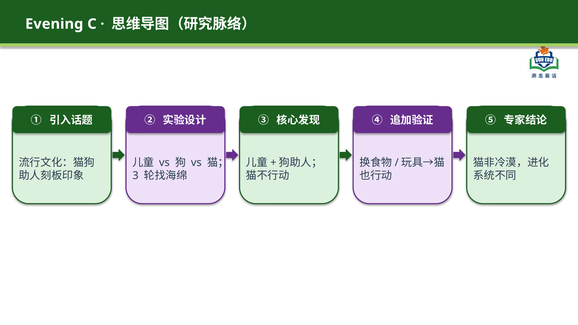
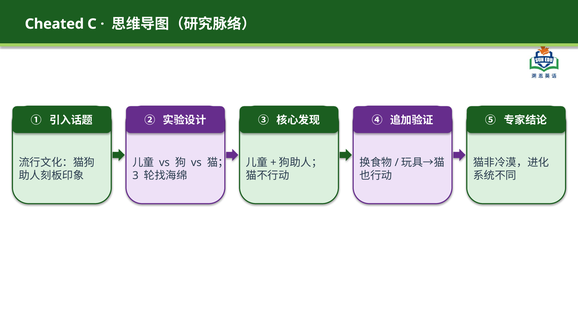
Evening: Evening -> Cheated
